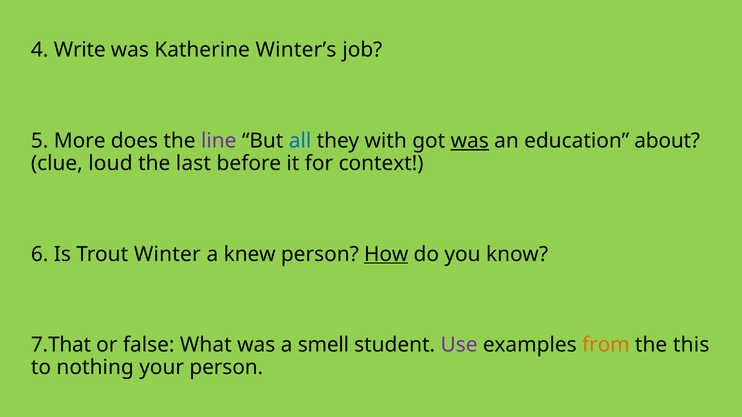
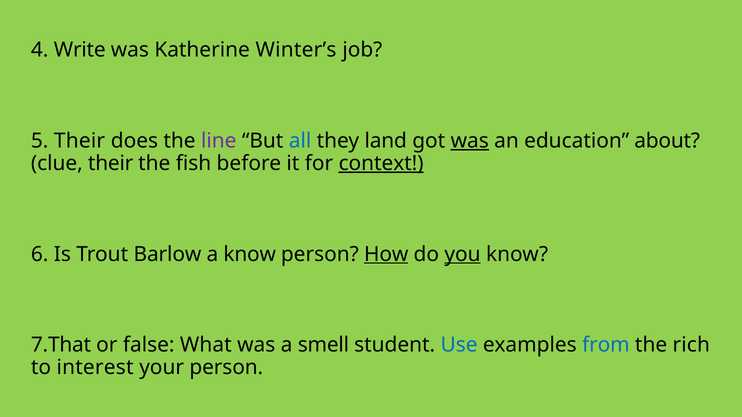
5 More: More -> Their
with: with -> land
clue loud: loud -> their
last: last -> fish
context underline: none -> present
Winter: Winter -> Barlow
a knew: knew -> know
you underline: none -> present
Use colour: purple -> blue
from colour: orange -> blue
this: this -> rich
nothing: nothing -> interest
